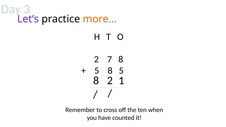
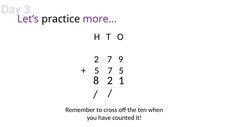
more… colour: orange -> purple
7 8: 8 -> 9
5 8: 8 -> 7
